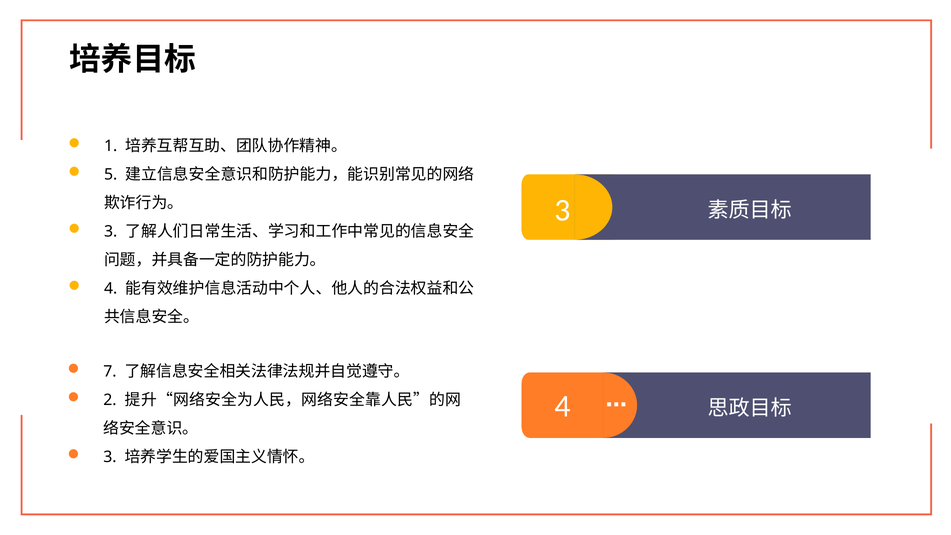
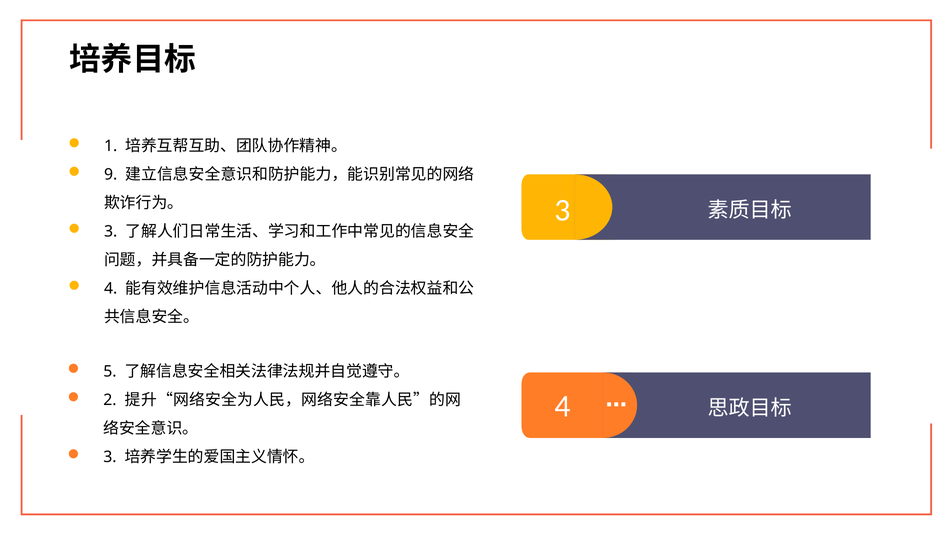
5: 5 -> 9
7: 7 -> 5
